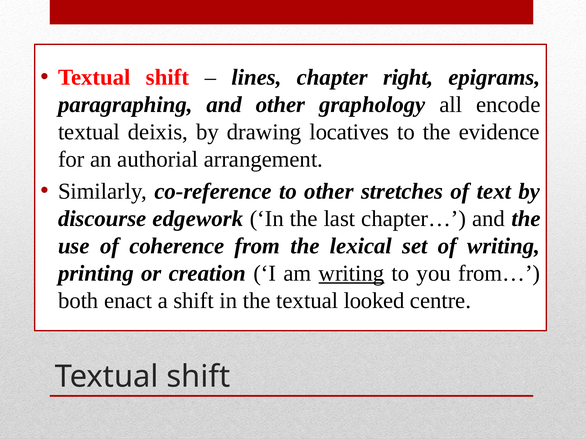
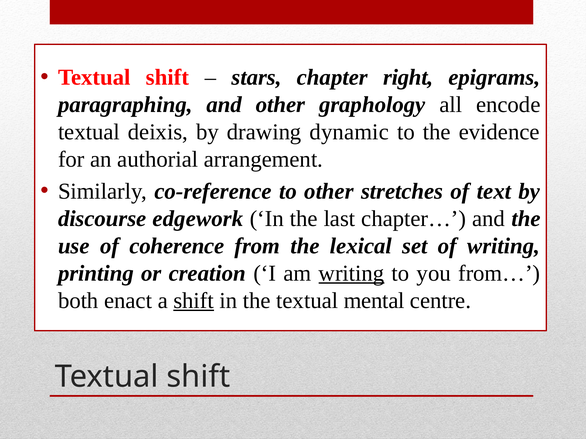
lines: lines -> stars
locatives: locatives -> dynamic
shift at (194, 301) underline: none -> present
looked: looked -> mental
